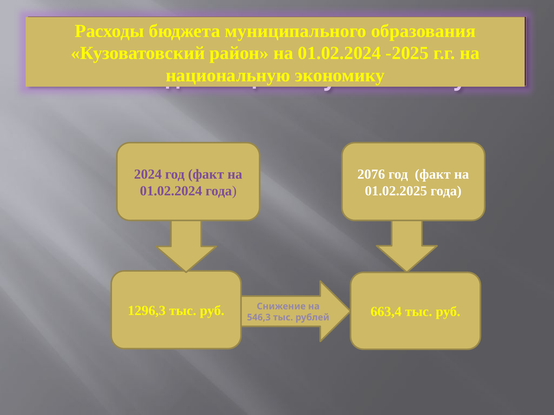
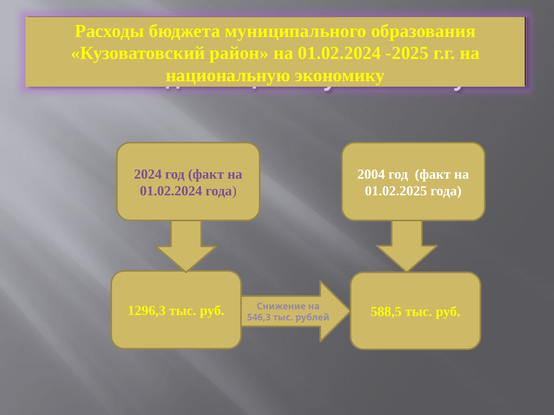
2076: 2076 -> 2004
663,4: 663,4 -> 588,5
